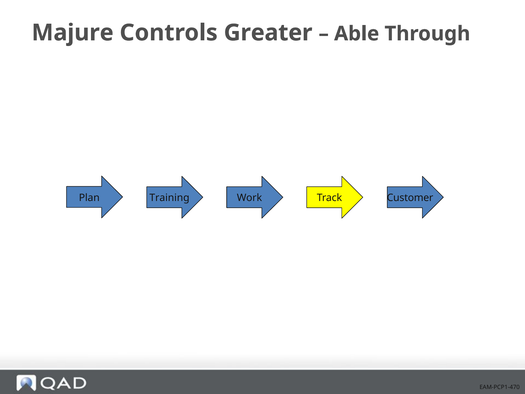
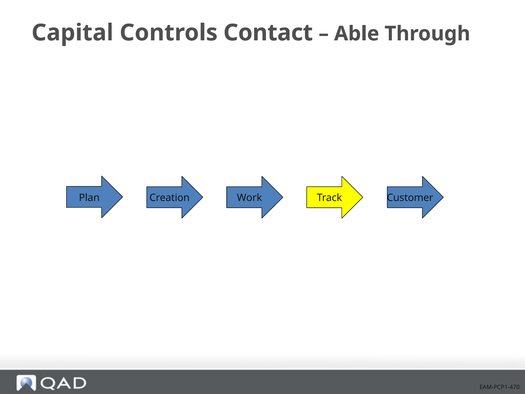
Majure: Majure -> Capital
Greater: Greater -> Contact
Training: Training -> Creation
